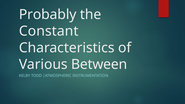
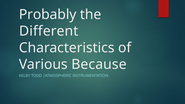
Constant: Constant -> Different
Between: Between -> Because
